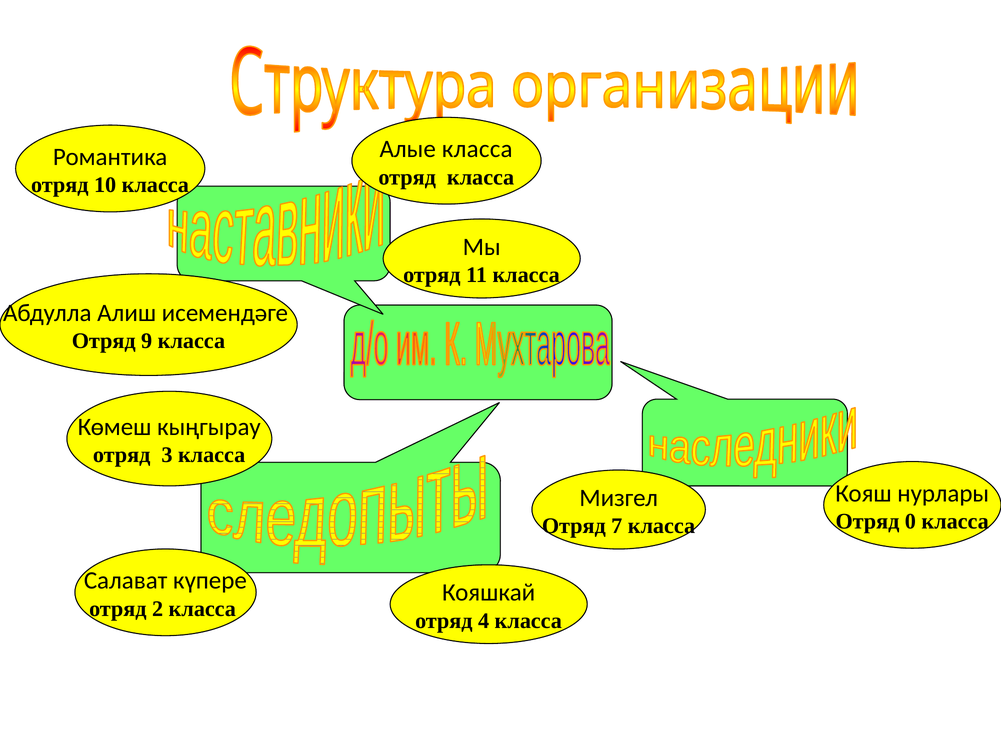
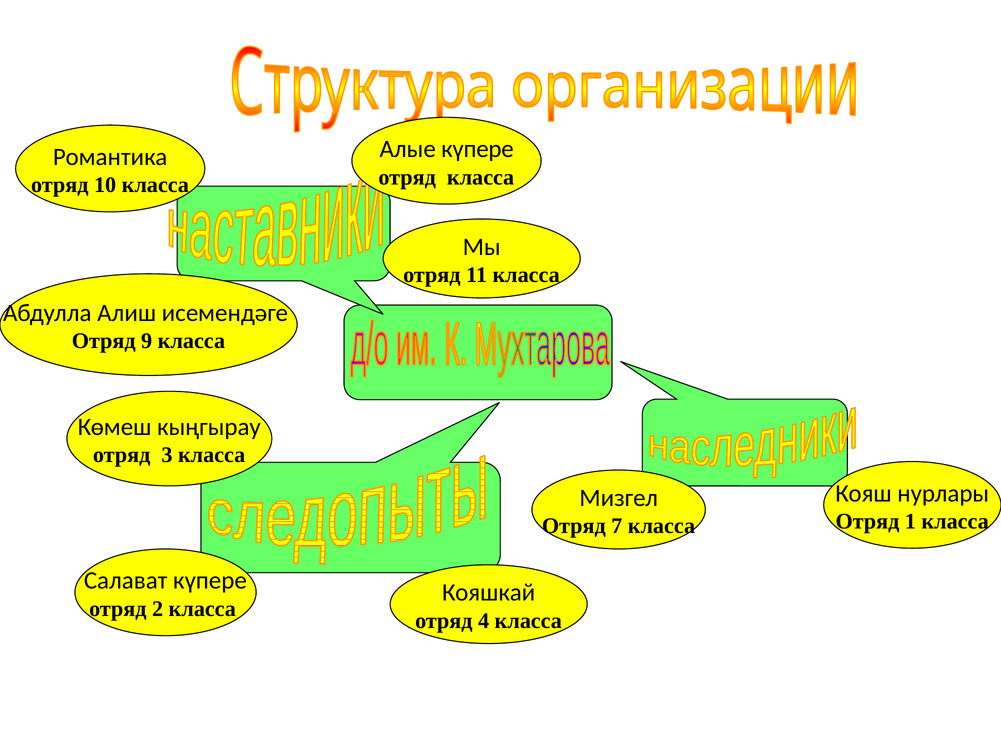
Алые класса: класса -> күпере
0: 0 -> 1
